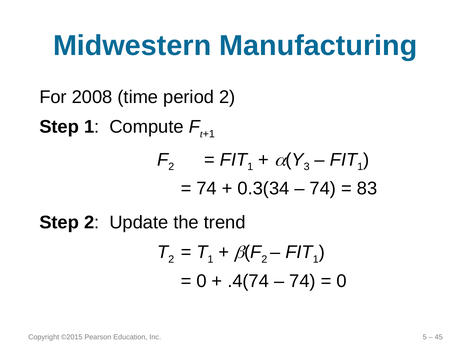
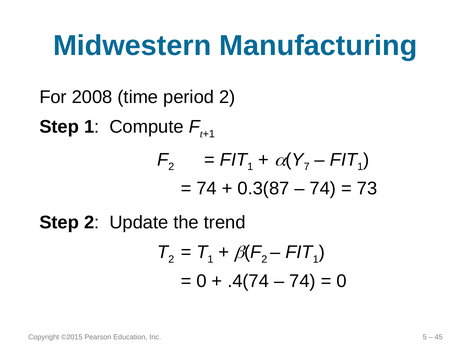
3: 3 -> 7
0.3(34: 0.3(34 -> 0.3(87
83: 83 -> 73
